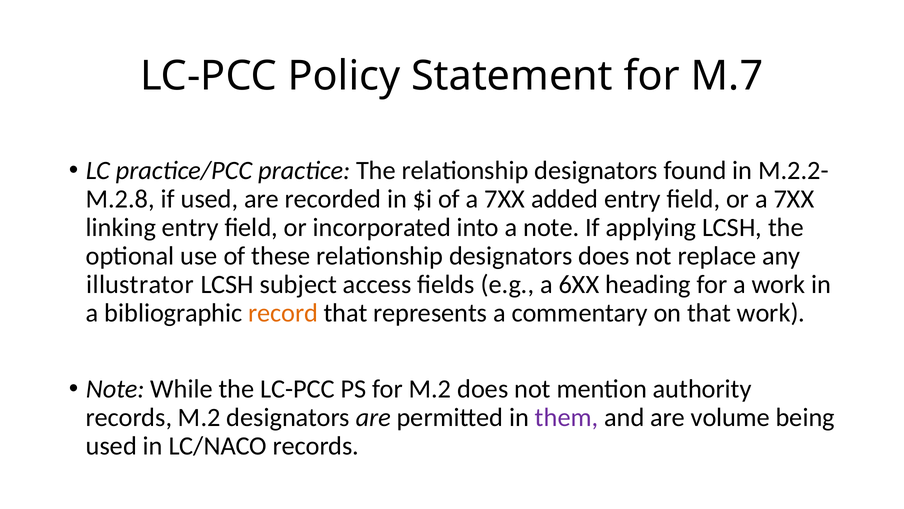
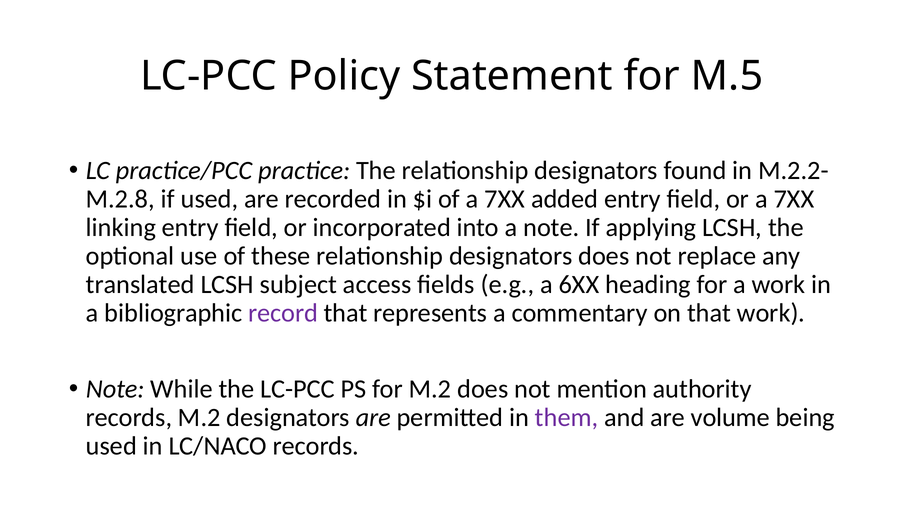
M.7: M.7 -> M.5
illustrator: illustrator -> translated
record colour: orange -> purple
